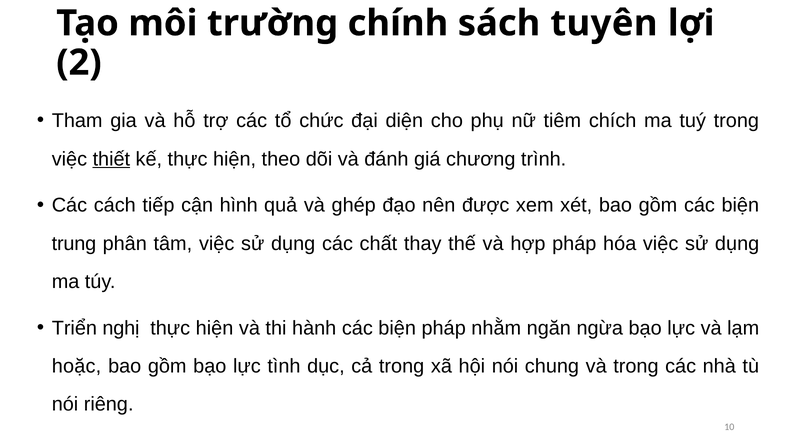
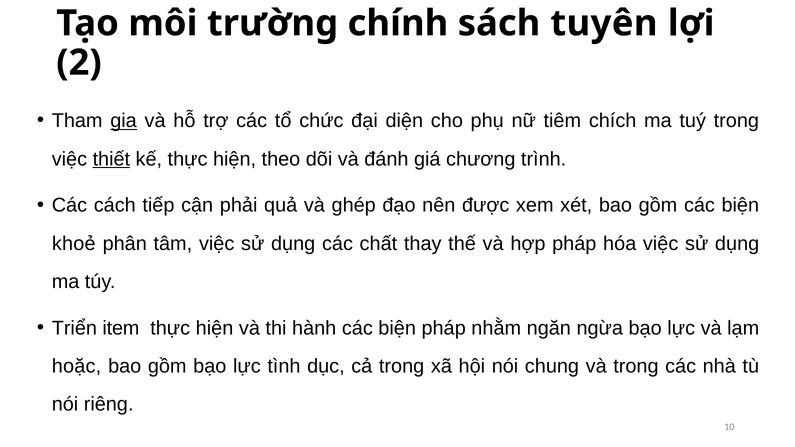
gia underline: none -> present
hình: hình -> phải
trung: trung -> khoẻ
nghị: nghị -> item
